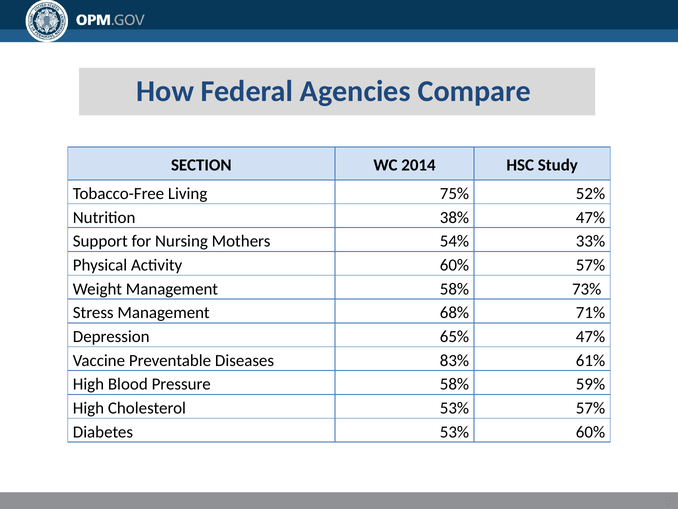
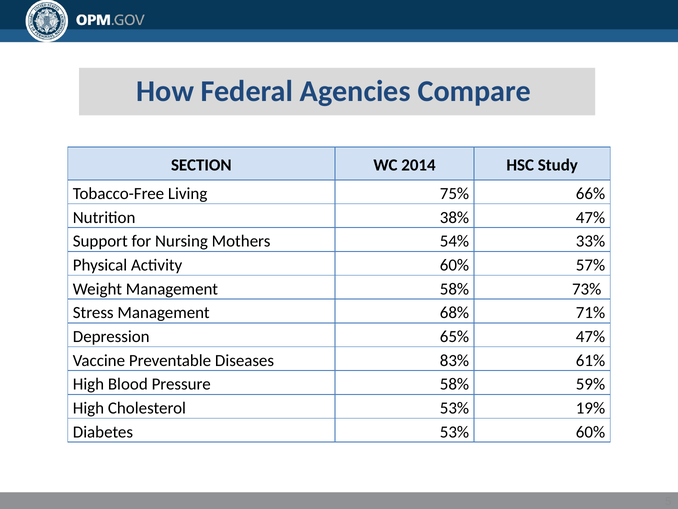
52%: 52% -> 66%
53% 57%: 57% -> 19%
